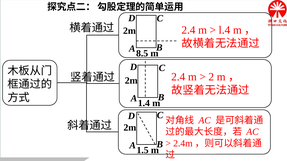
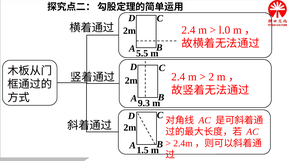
l.4: l.4 -> l.0
8.5: 8.5 -> 5.5
1.4: 1.4 -> 9.3
